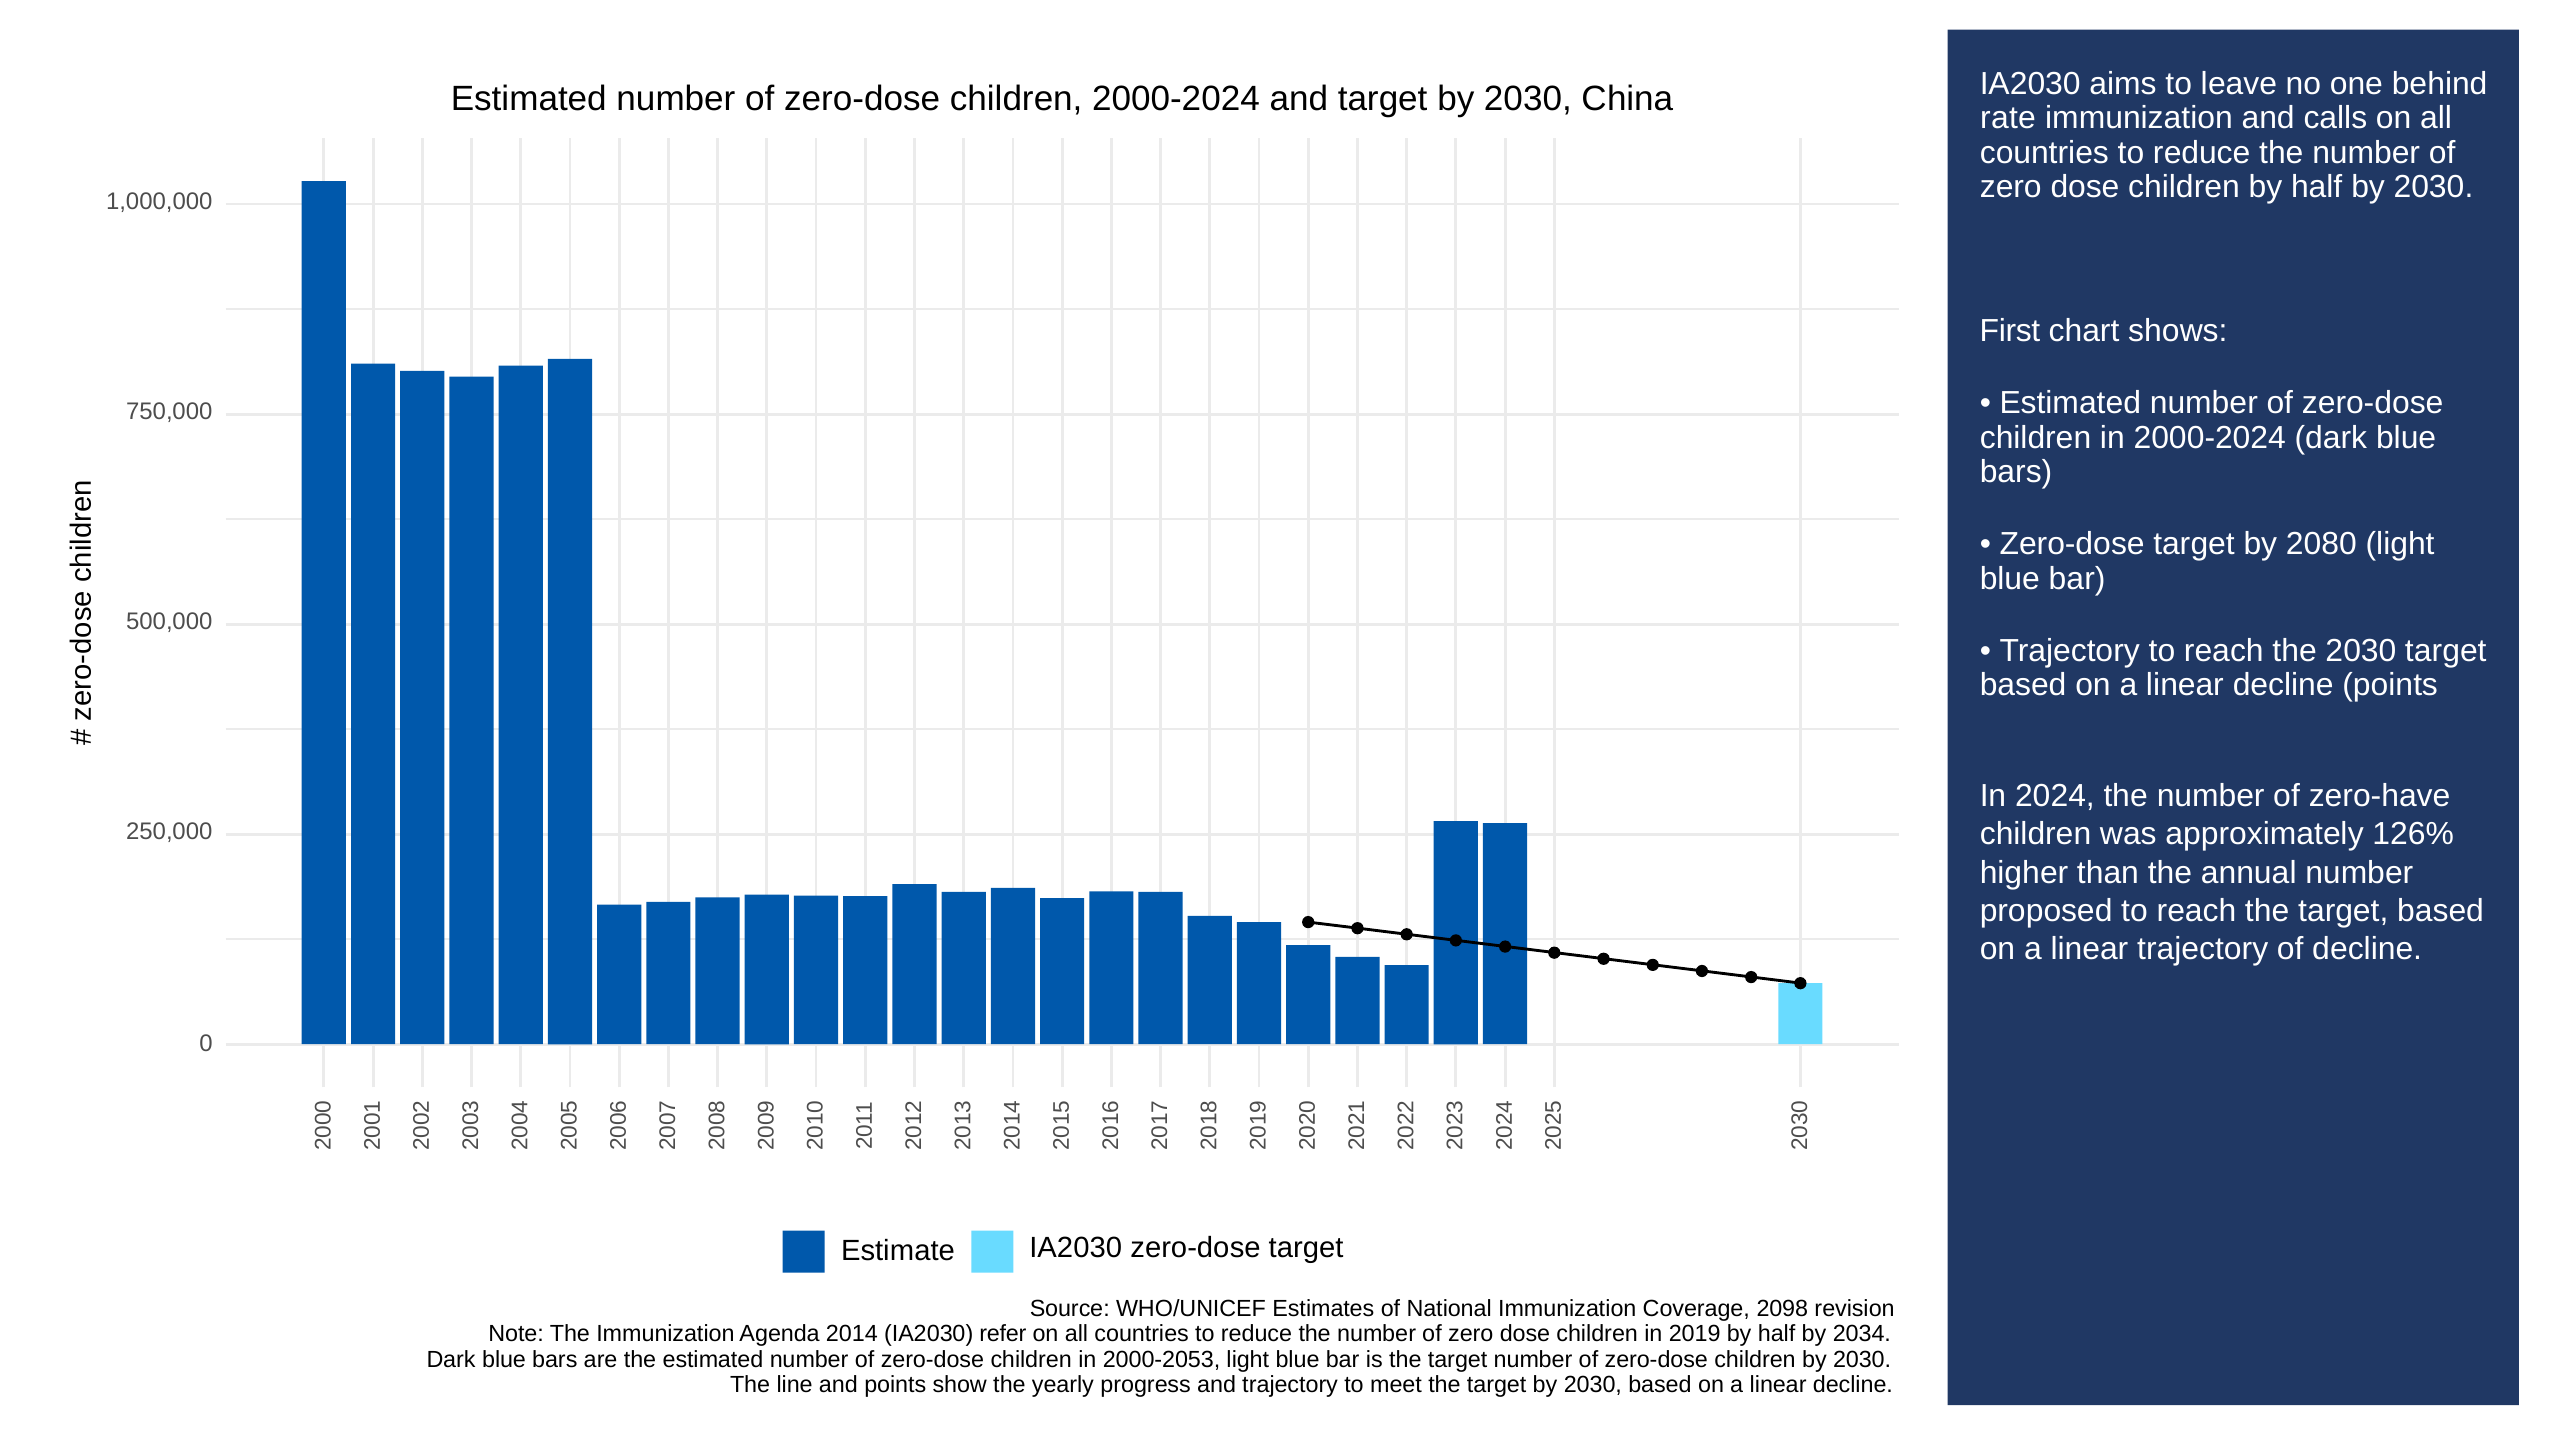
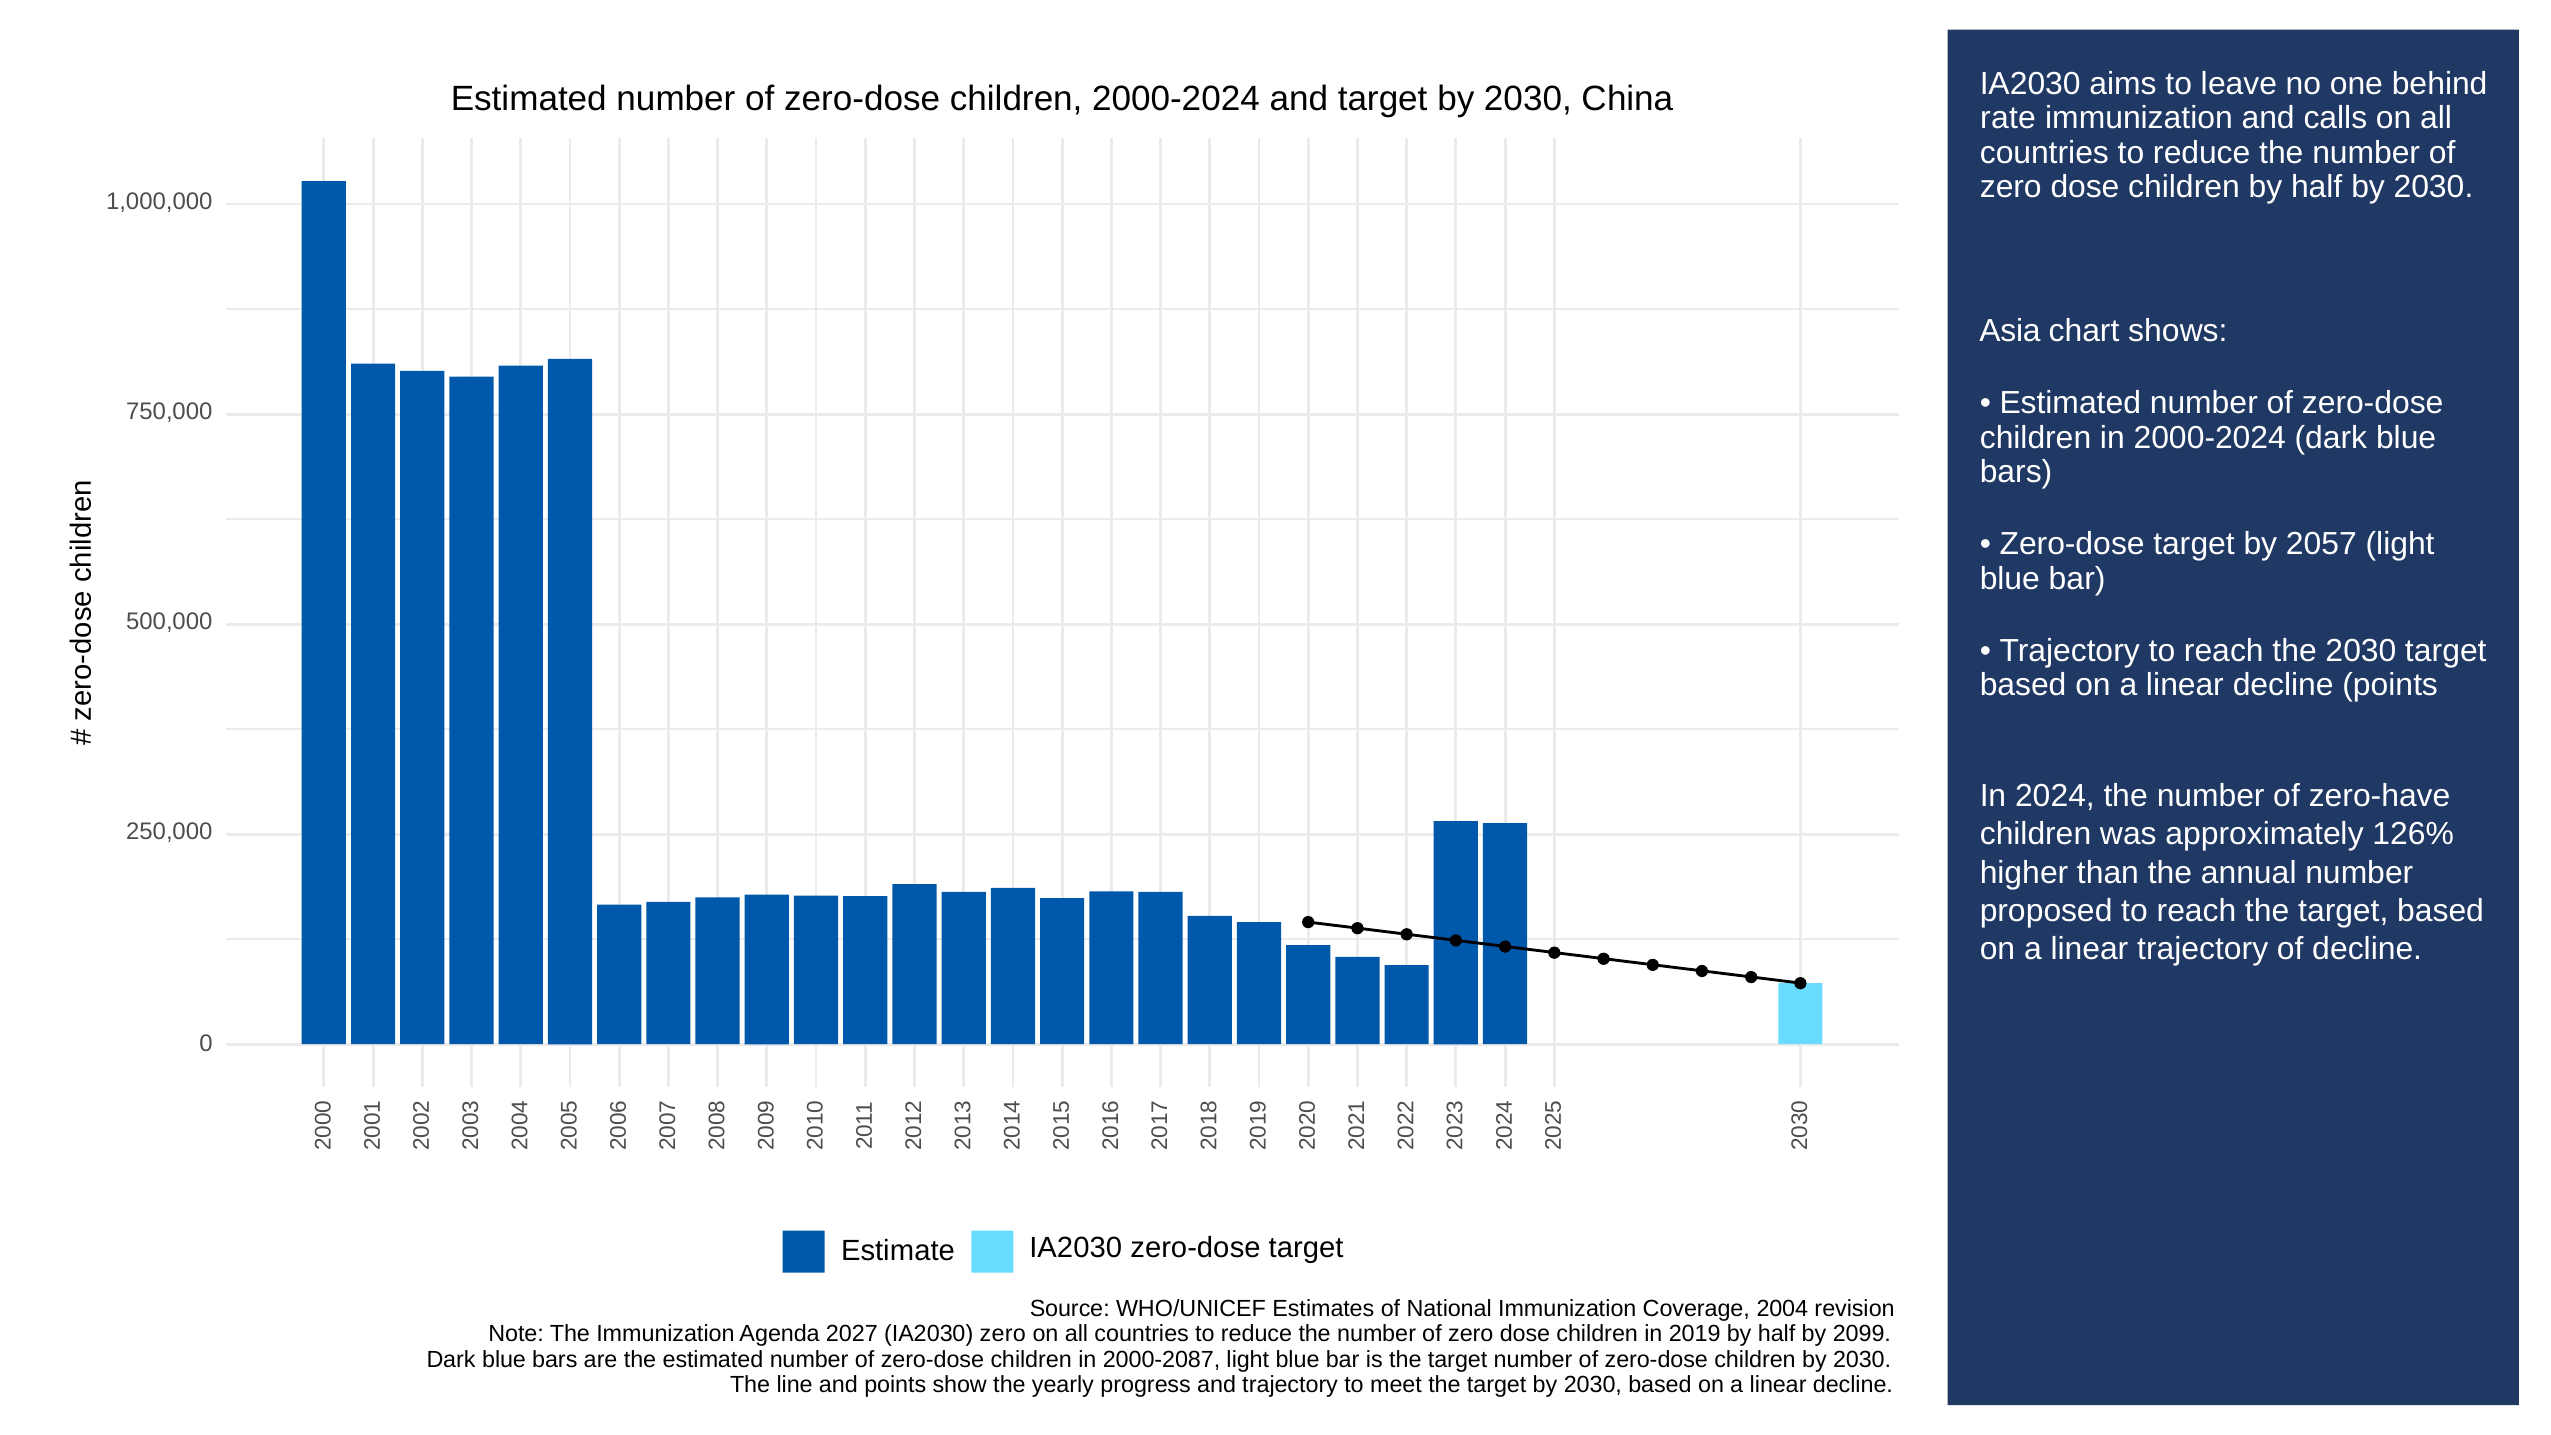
First: First -> Asia
2080: 2080 -> 2057
2098: 2098 -> 2004
2014: 2014 -> 2027
IA2030 refer: refer -> zero
2034: 2034 -> 2099
2000-2053: 2000-2053 -> 2000-2087
